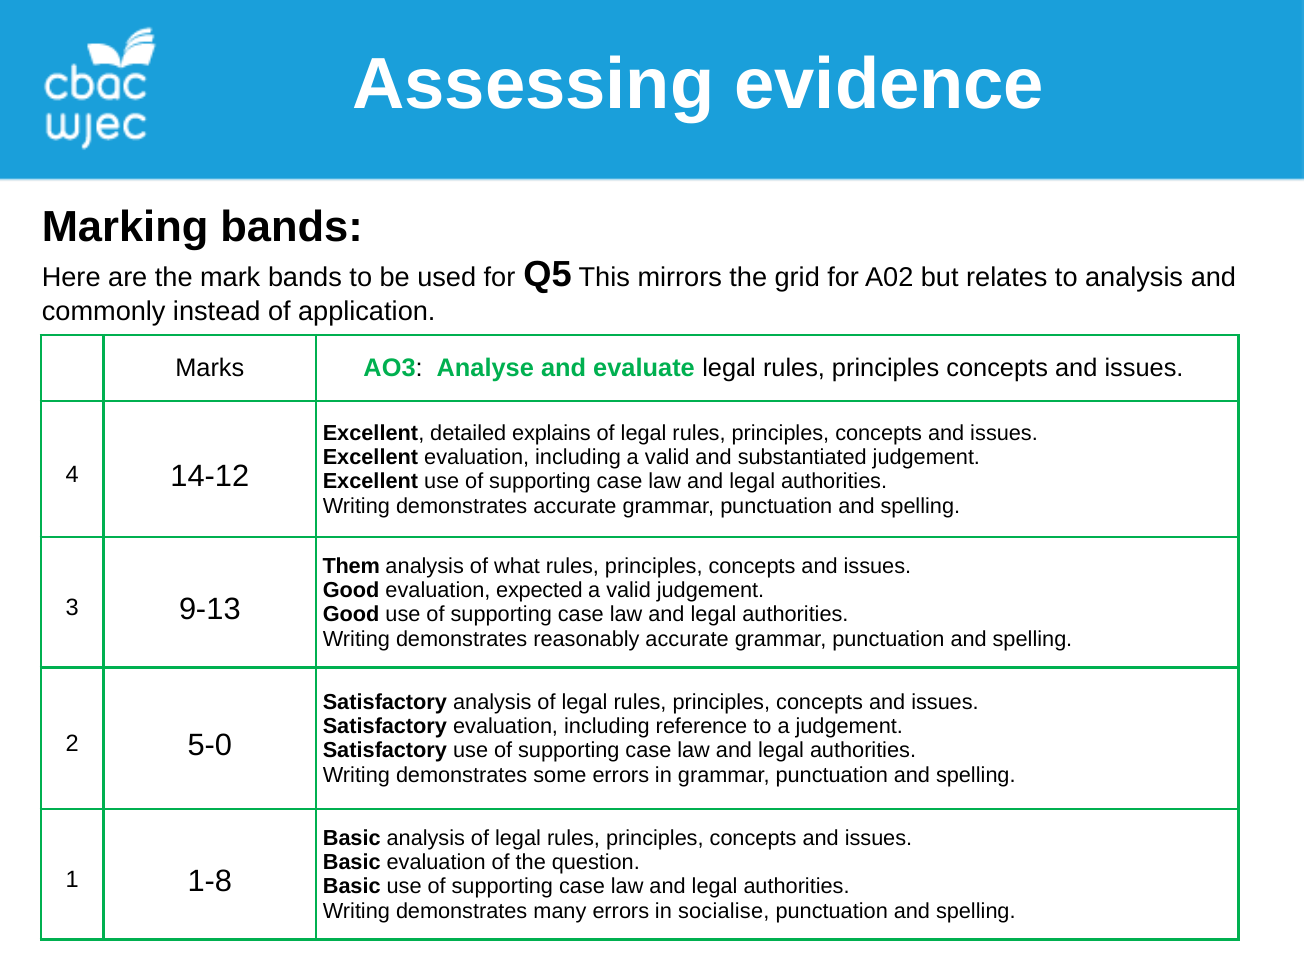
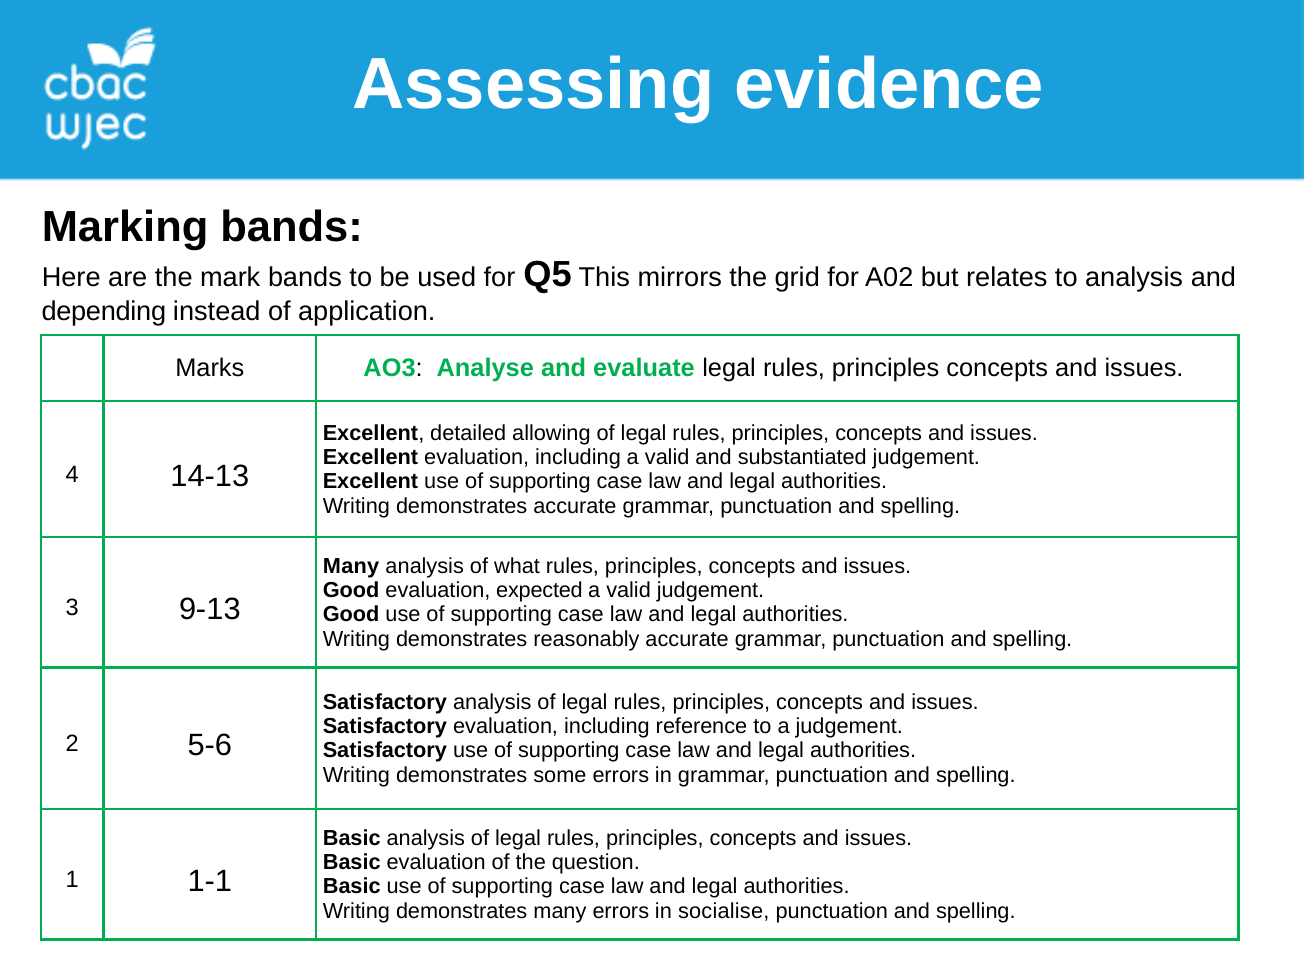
commonly: commonly -> depending
explains: explains -> allowing
14-12: 14-12 -> 14-13
Them at (351, 566): Them -> Many
5-0: 5-0 -> 5-6
1-8: 1-8 -> 1-1
